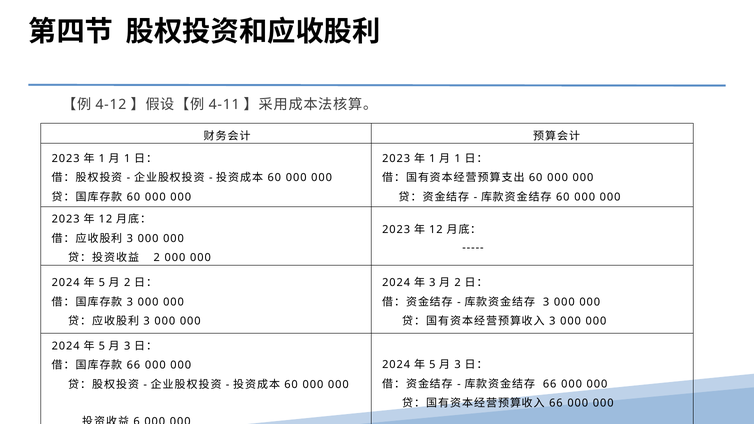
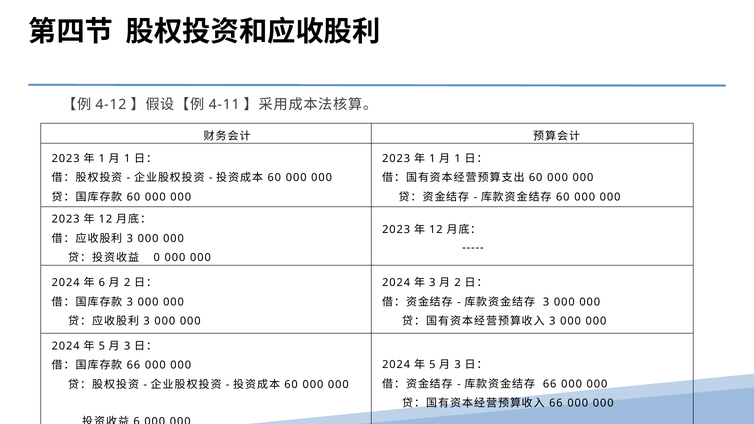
2 at (157, 258): 2 -> 0
5 at (102, 283): 5 -> 6
